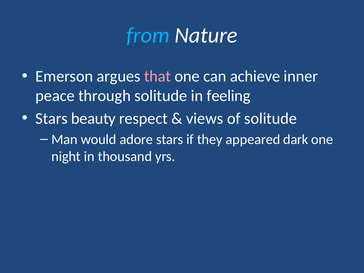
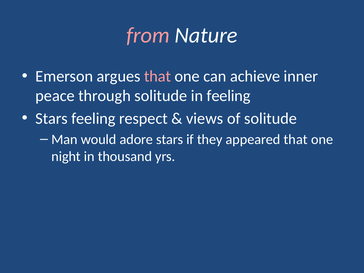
from colour: light blue -> pink
Stars beauty: beauty -> feeling
appeared dark: dark -> that
